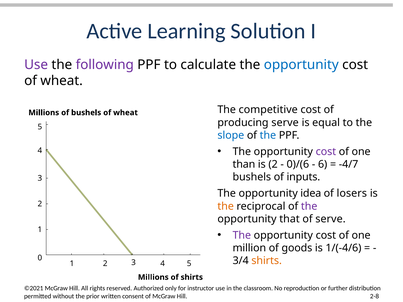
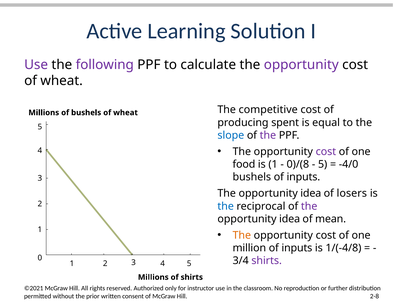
opportunity at (301, 65) colour: blue -> purple
producing serve: serve -> spent
the at (268, 135) colour: blue -> purple
than: than -> food
is 2: 2 -> 1
0)/(6: 0)/(6 -> 0)/(8
6 at (323, 164): 6 -> 5
-4/7: -4/7 -> -4/0
the at (226, 206) colour: orange -> blue
that at (290, 219): that -> idea
of serve: serve -> mean
The at (242, 235) colour: purple -> orange
goods at (297, 248): goods -> inputs
1/(-4/6: 1/(-4/6 -> 1/(-4/8
shirts at (267, 261) colour: orange -> purple
